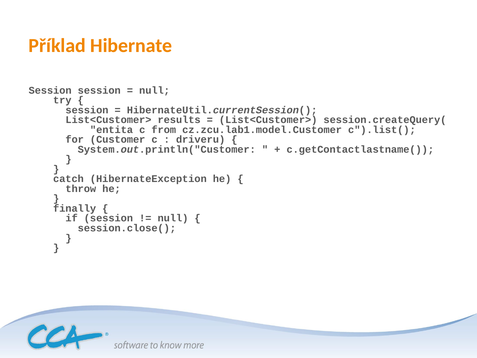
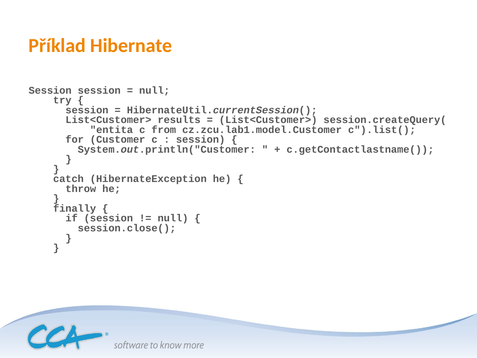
driveru at (201, 139): driveru -> session
